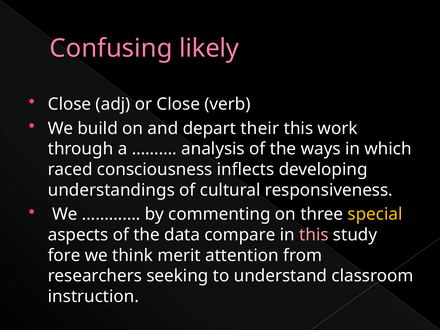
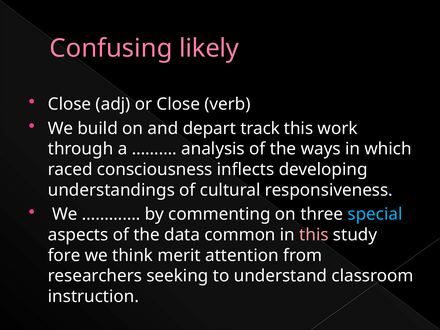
their: their -> track
special colour: yellow -> light blue
compare: compare -> common
